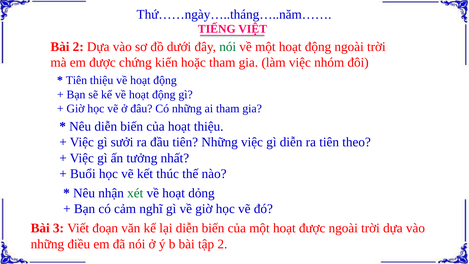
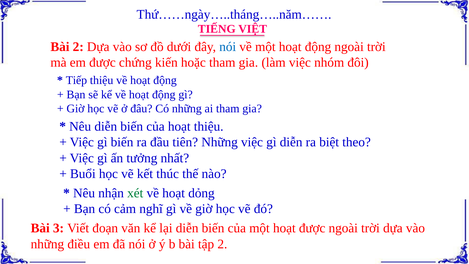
nói at (228, 47) colour: green -> blue
Tiên at (76, 80): Tiên -> Tiếp
gì sưởi: sưởi -> biến
ra tiên: tiên -> biệt
